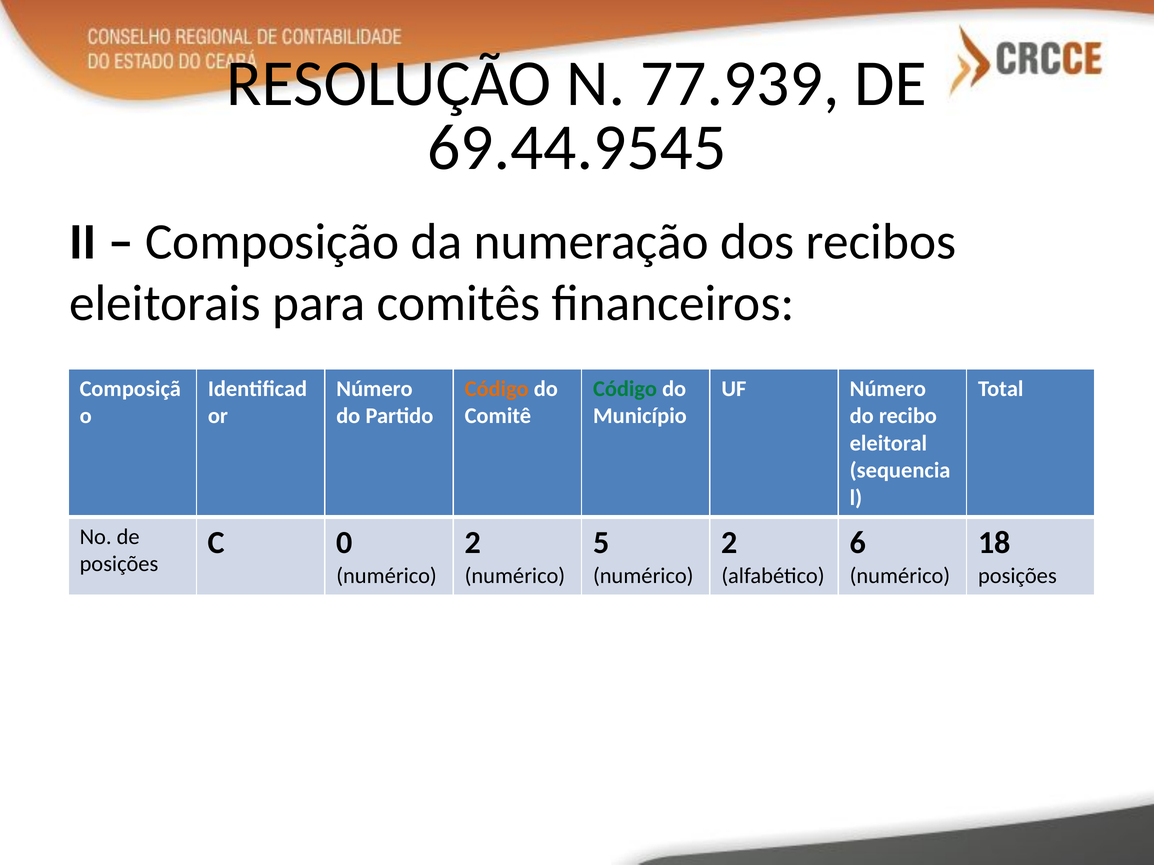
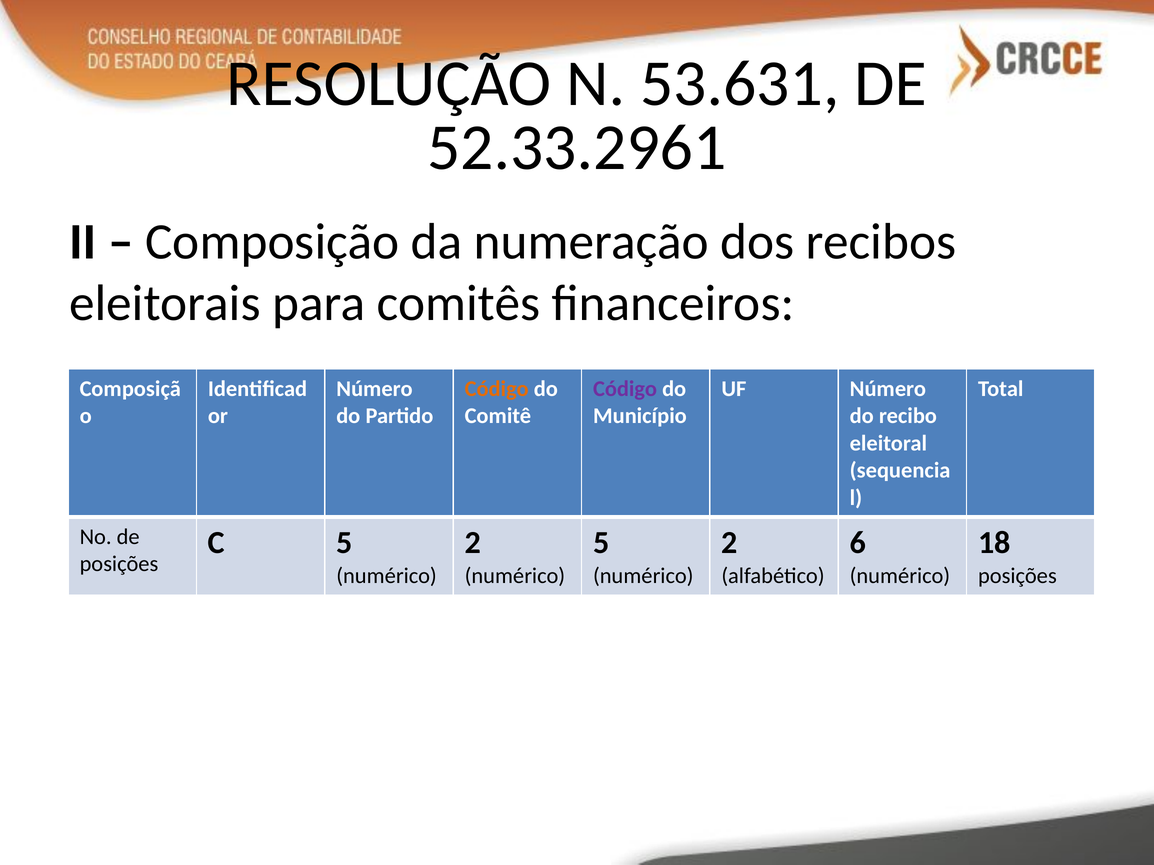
77.939: 77.939 -> 53.631
69.44.9545: 69.44.9545 -> 52.33.2961
Código at (625, 389) colour: green -> purple
C 0: 0 -> 5
